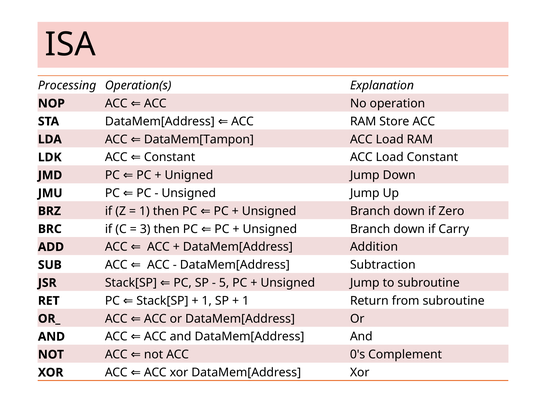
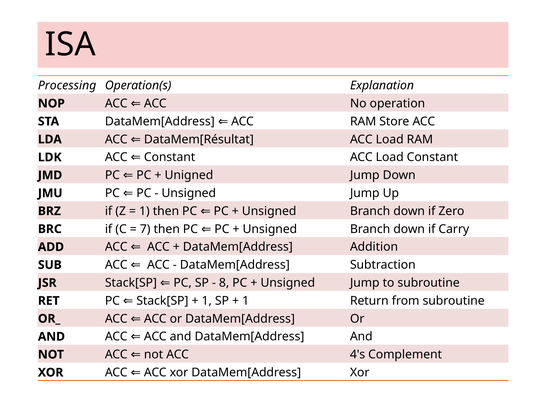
DataMem[Tampon: DataMem[Tampon -> DataMem[Résultat
3: 3 -> 7
5: 5 -> 8
0's: 0's -> 4's
